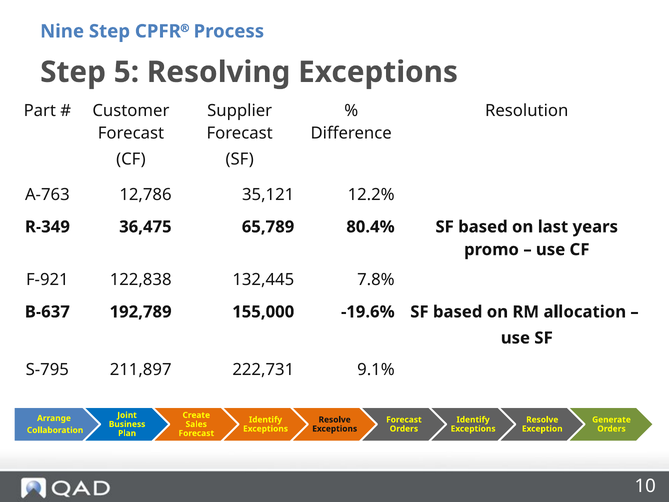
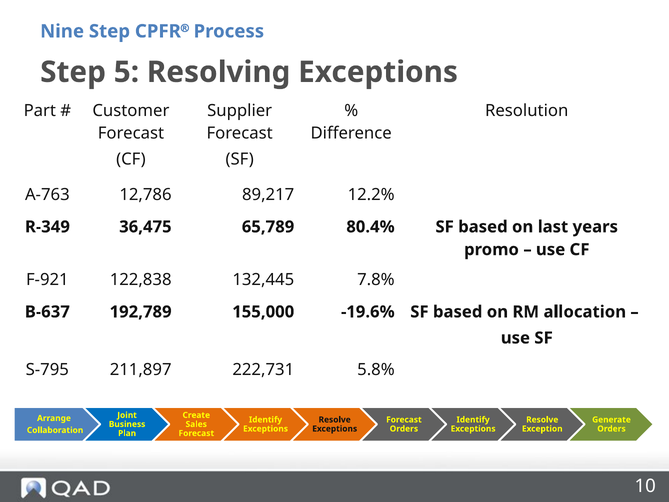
35,121: 35,121 -> 89,217
9.1%: 9.1% -> 5.8%
